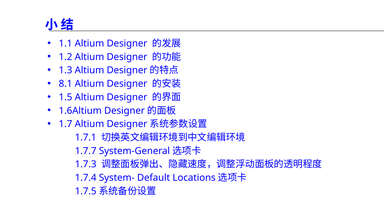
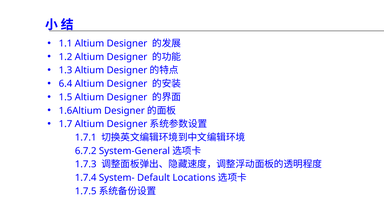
8.1: 8.1 -> 6.4
1.7.7: 1.7.7 -> 6.7.2
